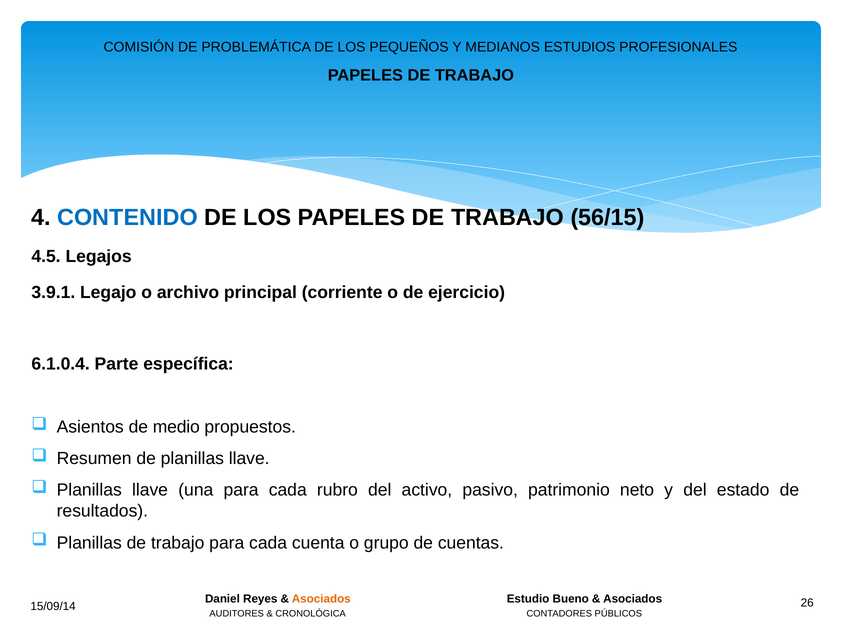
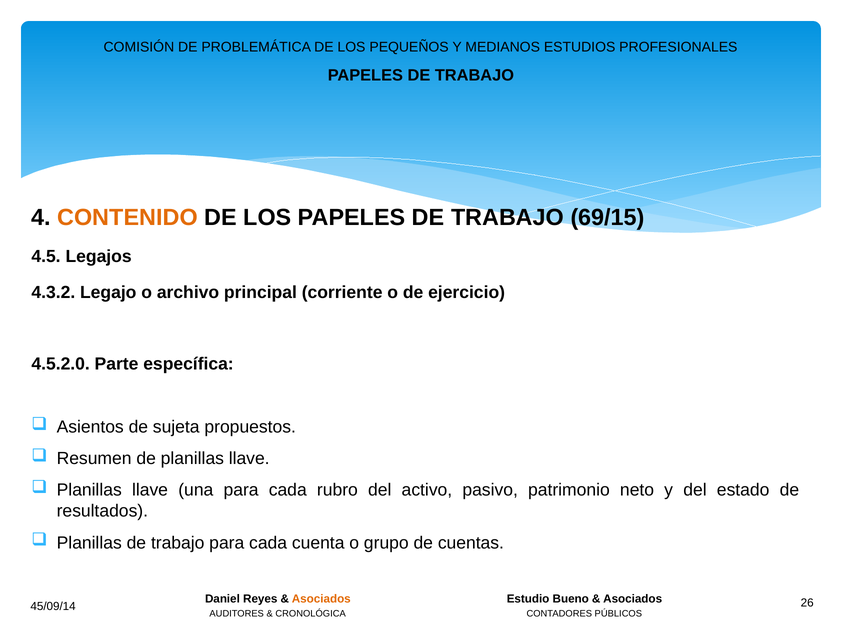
CONTENIDO colour: blue -> orange
56/15: 56/15 -> 69/15
3.9.1: 3.9.1 -> 4.3.2
6.1.0.4: 6.1.0.4 -> 4.5.2.0
medio: medio -> sujeta
15/09/14: 15/09/14 -> 45/09/14
